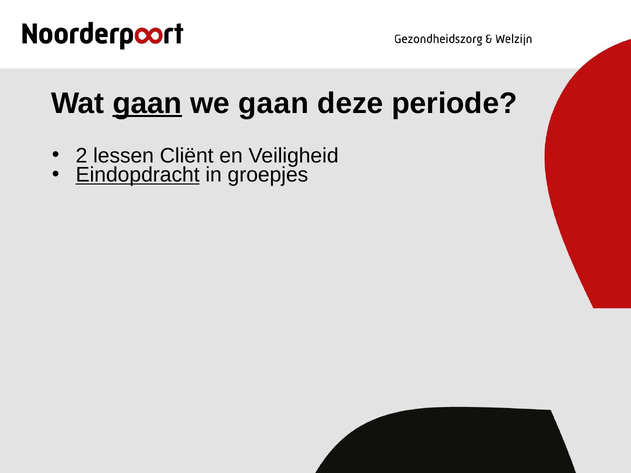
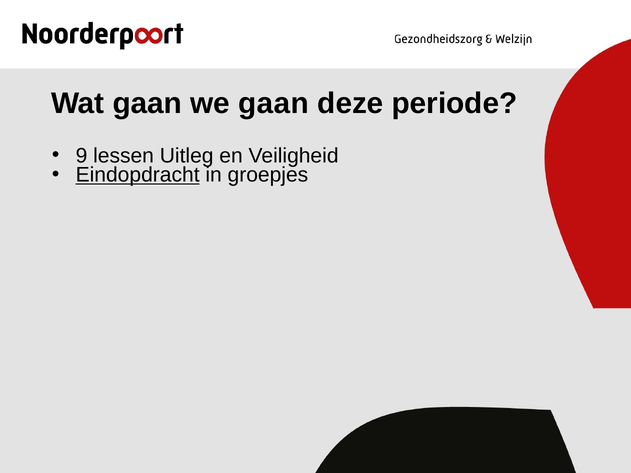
gaan at (147, 103) underline: present -> none
2: 2 -> 9
Cliënt: Cliënt -> Uitleg
